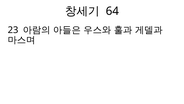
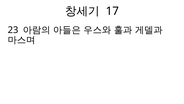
64: 64 -> 17
